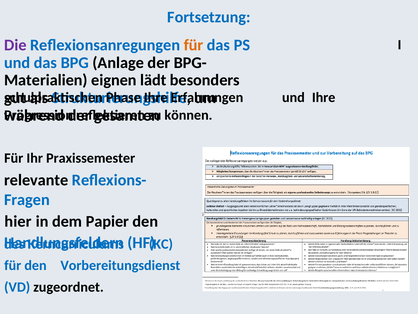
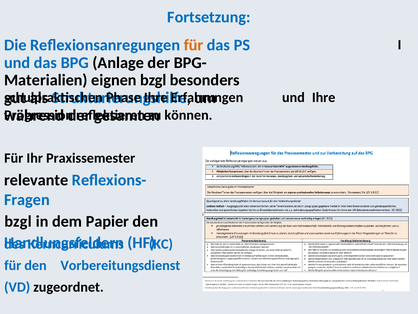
Die colour: purple -> blue
eignen lädt: lädt -> bzgl
hier at (18, 221): hier -> bzgl
